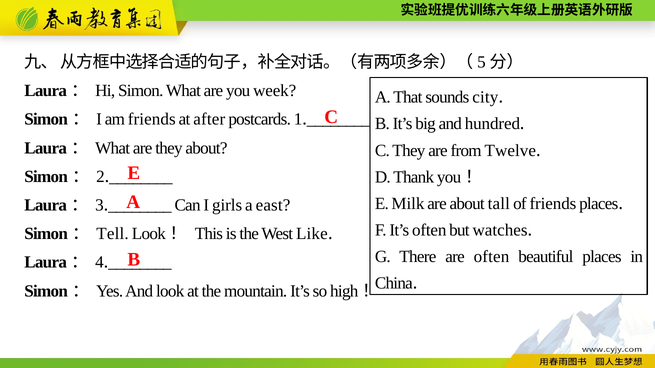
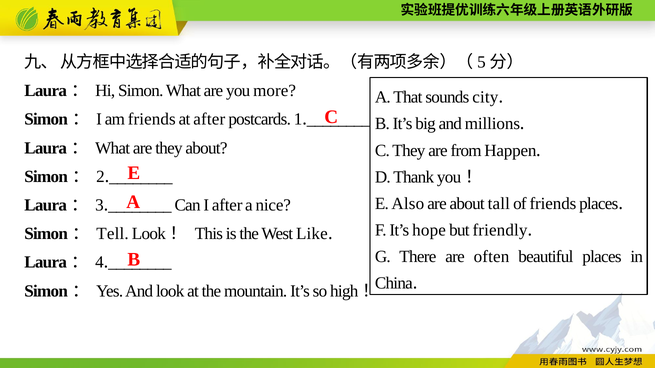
week: week -> more
hundred: hundred -> millions
Twelve: Twelve -> Happen
Milk: Milk -> Also
I girls: girls -> after
east: east -> nice
It’s often: often -> hope
watches: watches -> friendly
